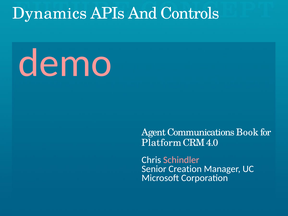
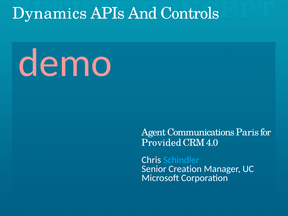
Book: Book -> Paris
Platform: Platform -> Provided
Schindler colour: pink -> light blue
